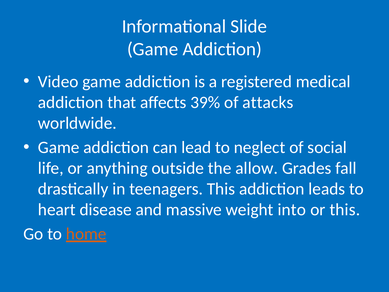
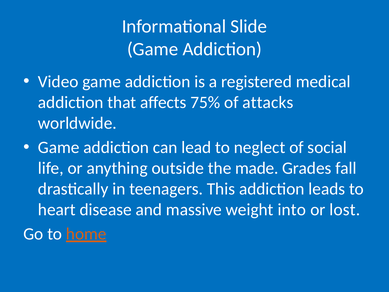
39%: 39% -> 75%
allow: allow -> made
or this: this -> lost
